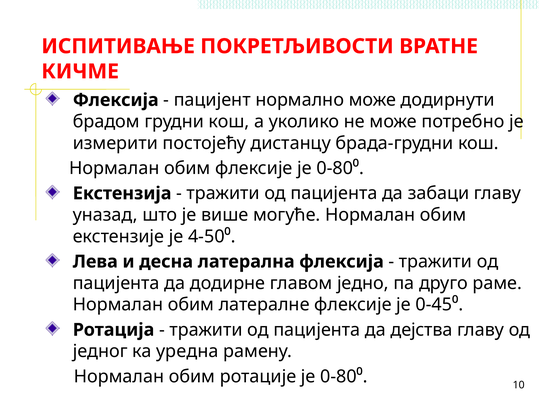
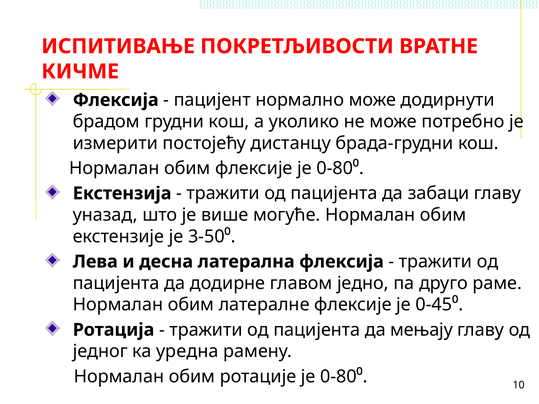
4-50⁰: 4-50⁰ -> 3-50⁰
дејства: дејства -> мењају
